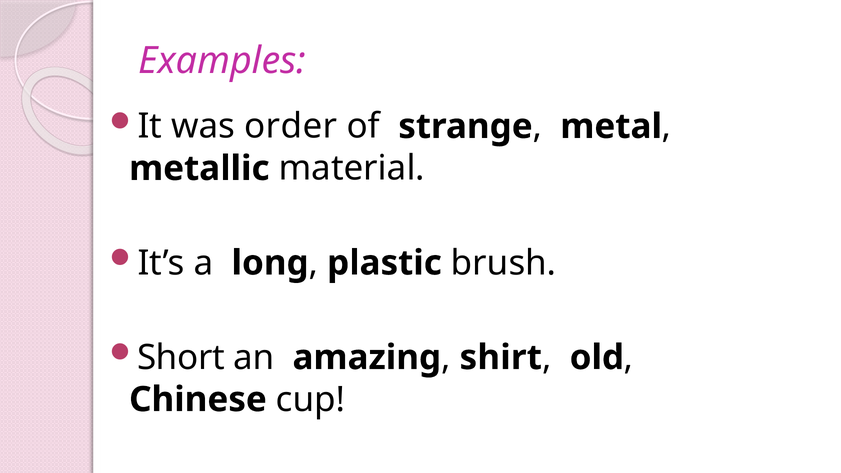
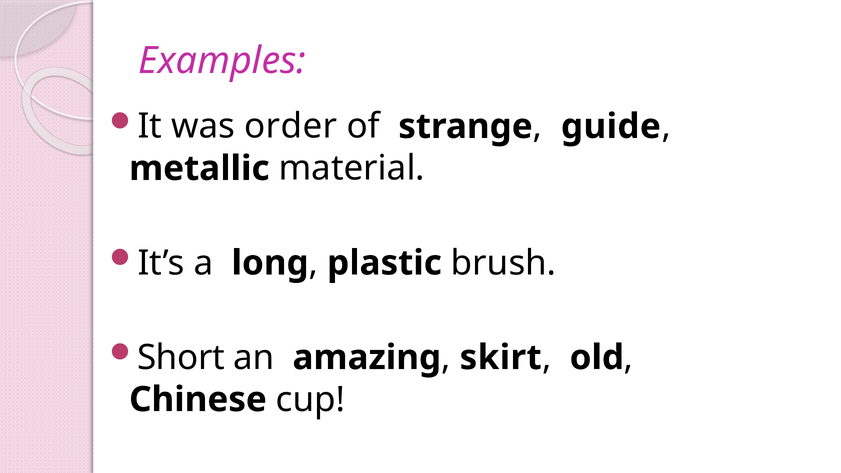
metal: metal -> guide
shirt: shirt -> skirt
